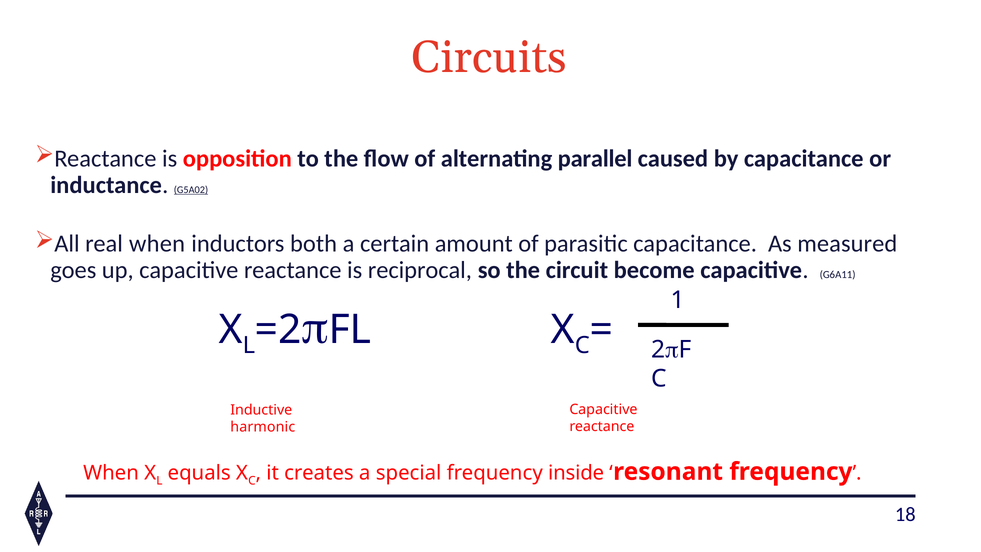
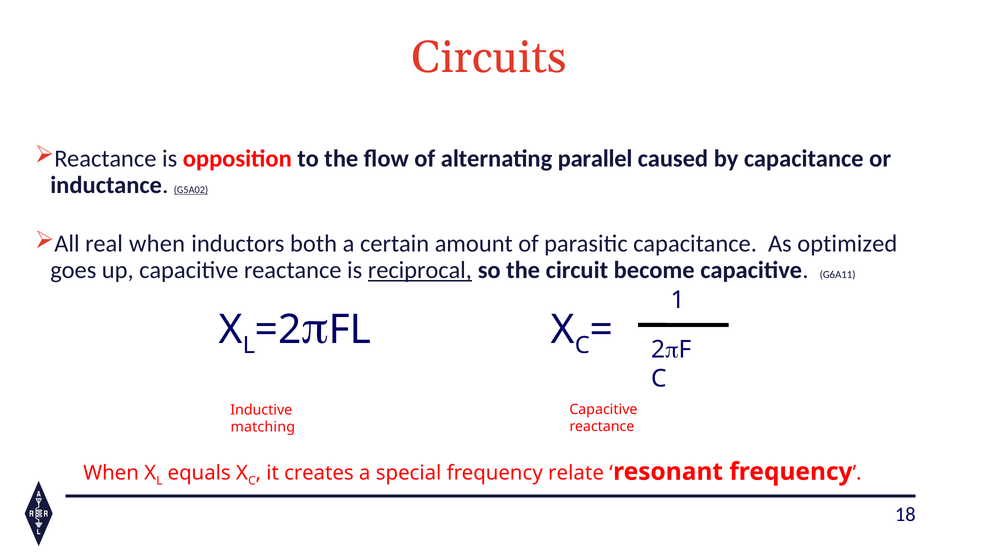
measured: measured -> optimized
reciprocal underline: none -> present
harmonic: harmonic -> matching
inside: inside -> relate
